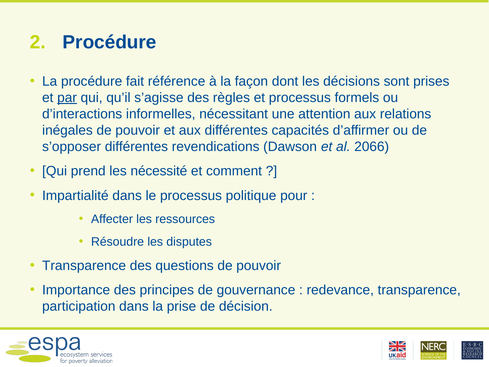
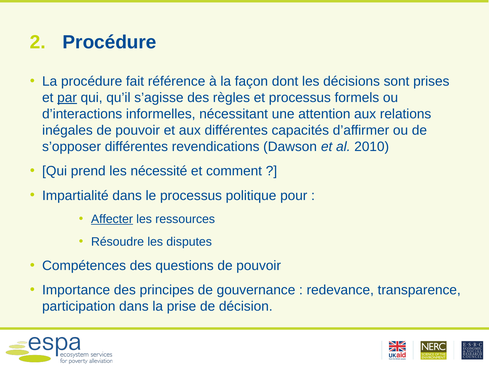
2066: 2066 -> 2010
Affecter underline: none -> present
Transparence at (84, 265): Transparence -> Compétences
